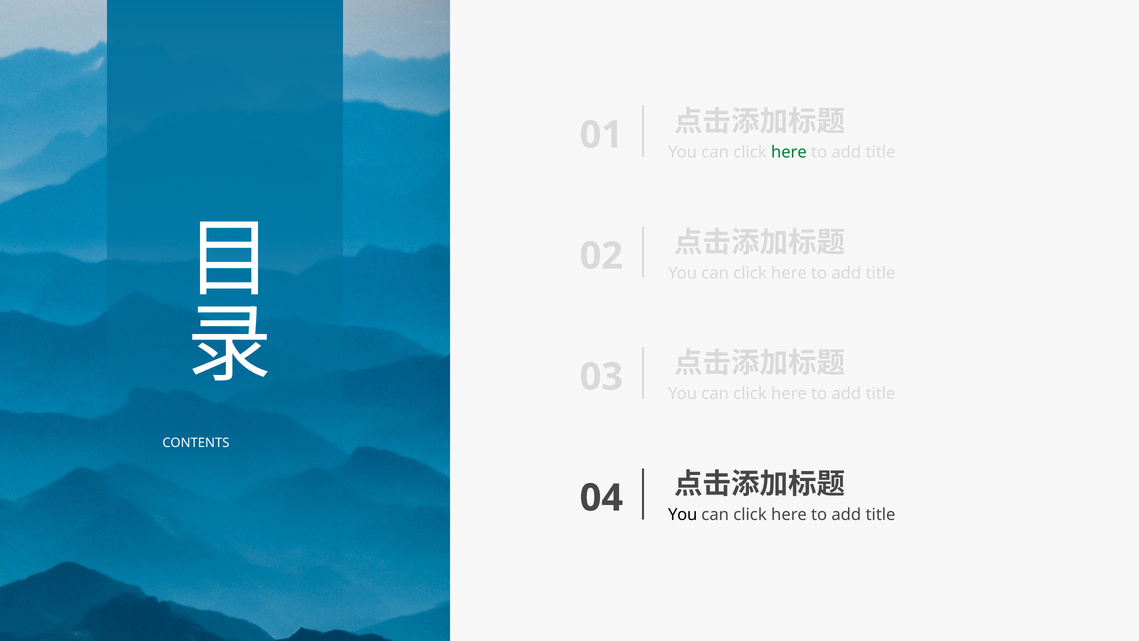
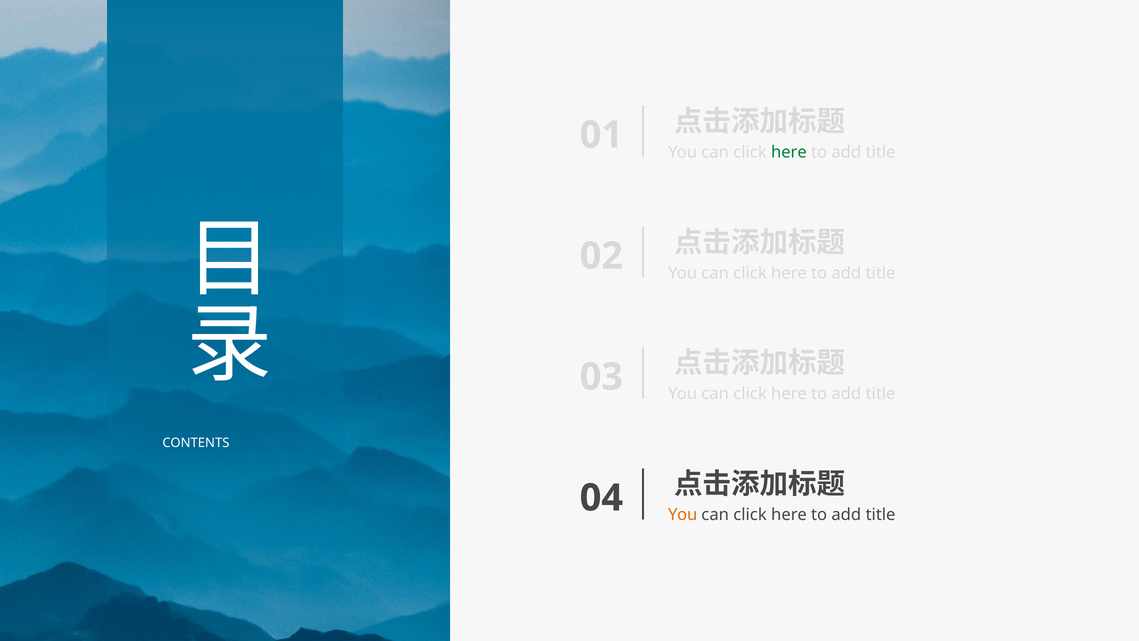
You at (683, 515) colour: black -> orange
